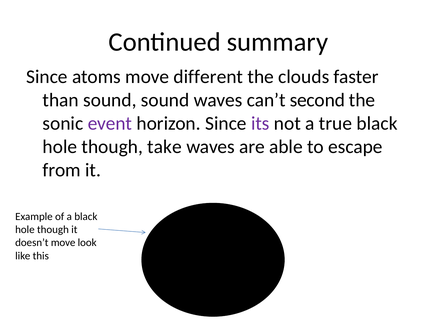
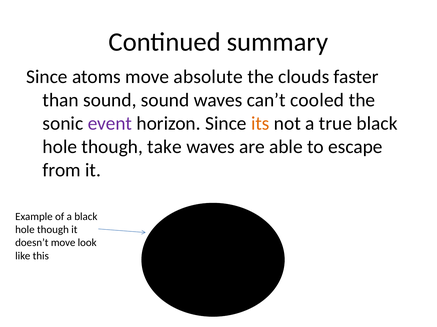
different: different -> absolute
second: second -> cooled
its colour: purple -> orange
